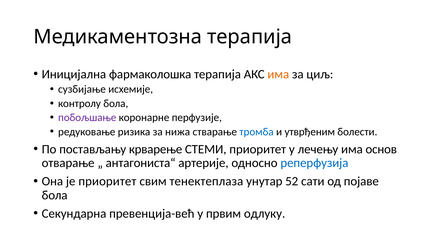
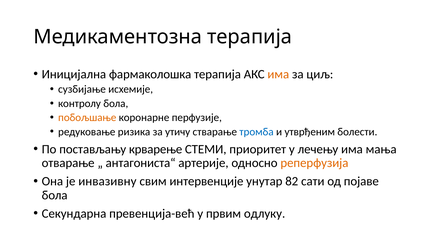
побољшање colour: purple -> orange
нижа: нижа -> утичу
основ: основ -> мања
реперфузија colour: blue -> orange
је приоритет: приоритет -> инвазивну
тенектеплаза: тенектеплаза -> интервенције
52: 52 -> 82
